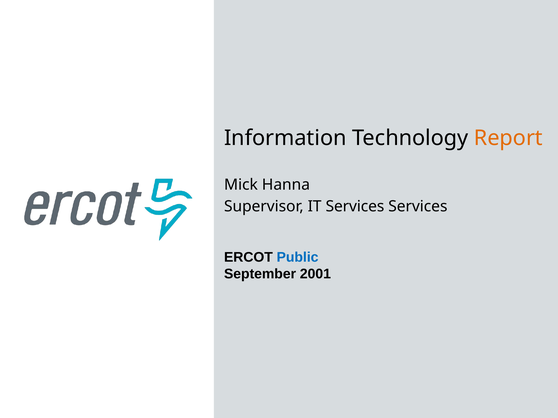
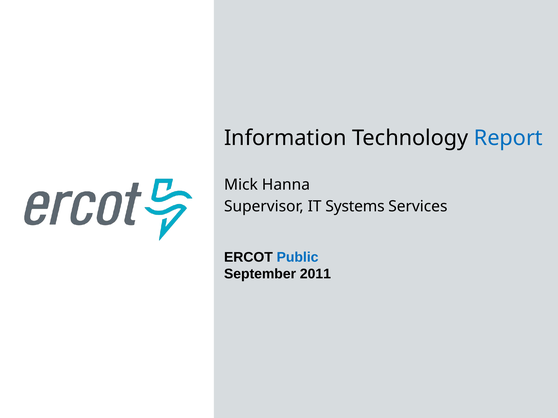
Report colour: orange -> blue
IT Services: Services -> Systems
2001: 2001 -> 2011
